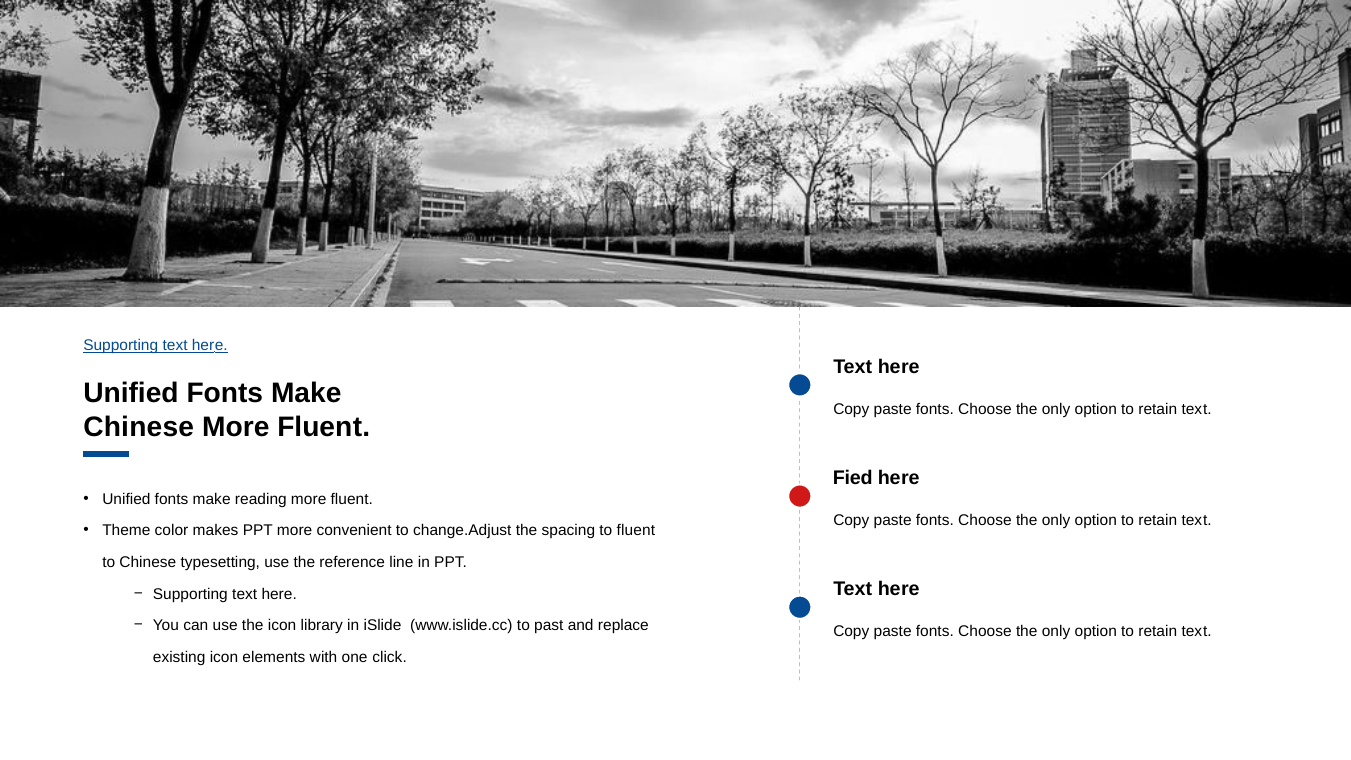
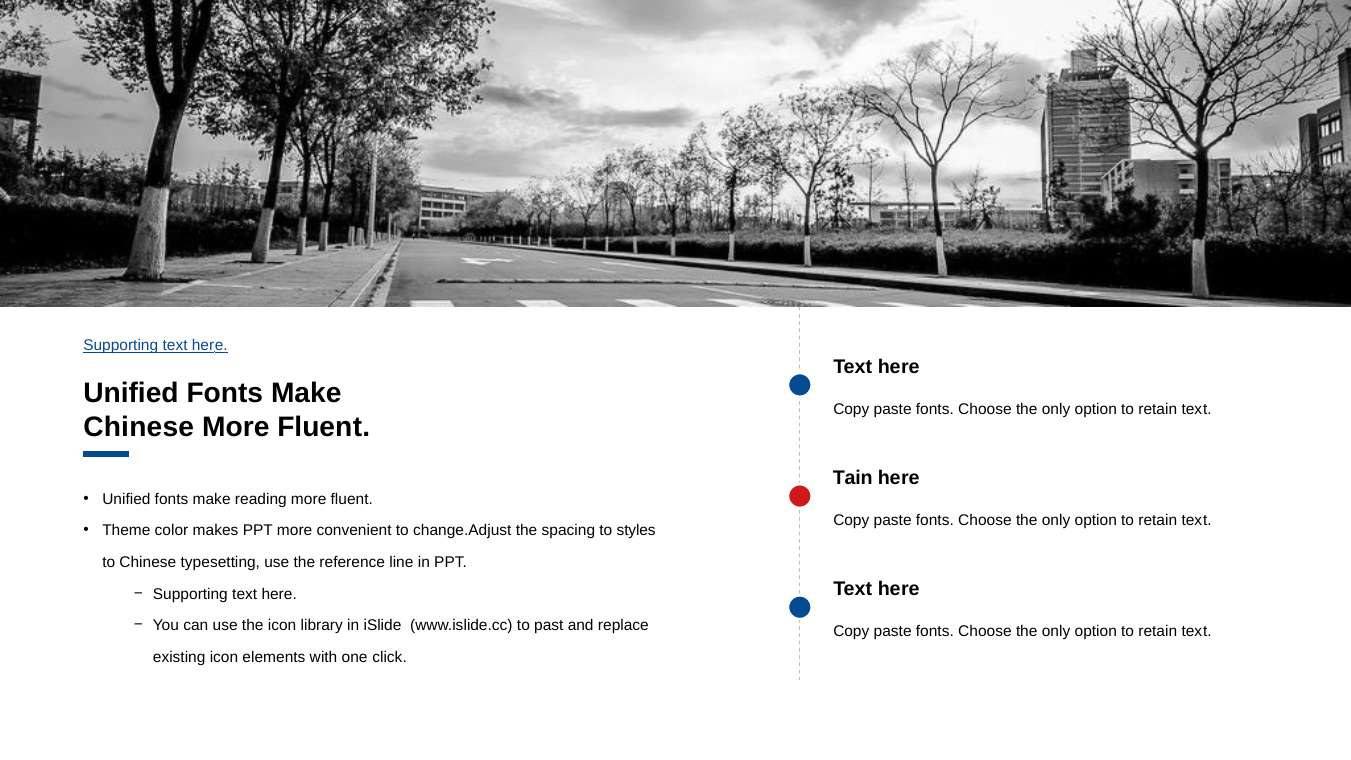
Fied: Fied -> Tain
to fluent: fluent -> styles
